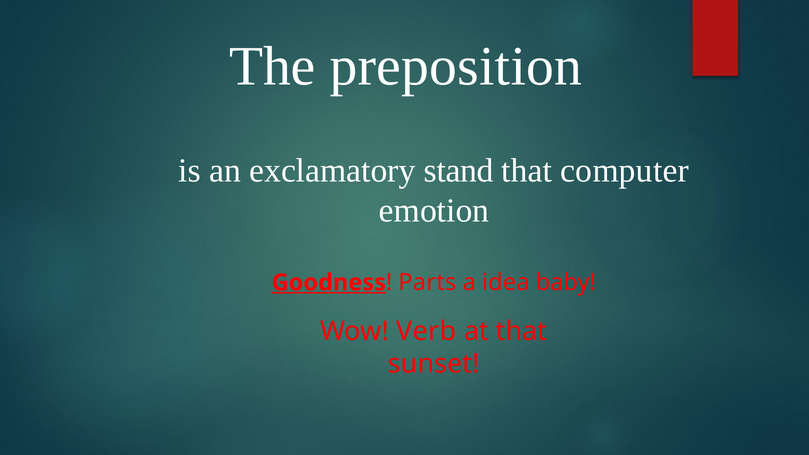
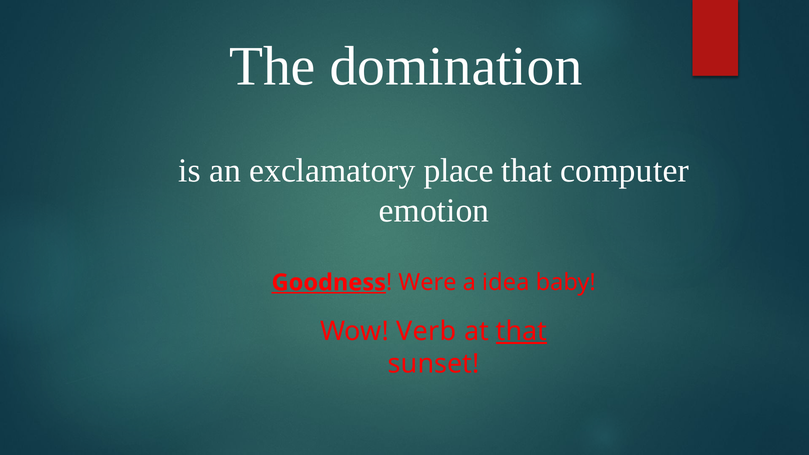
preposition: preposition -> domination
stand: stand -> place
Parts: Parts -> Were
that at (522, 331) underline: none -> present
